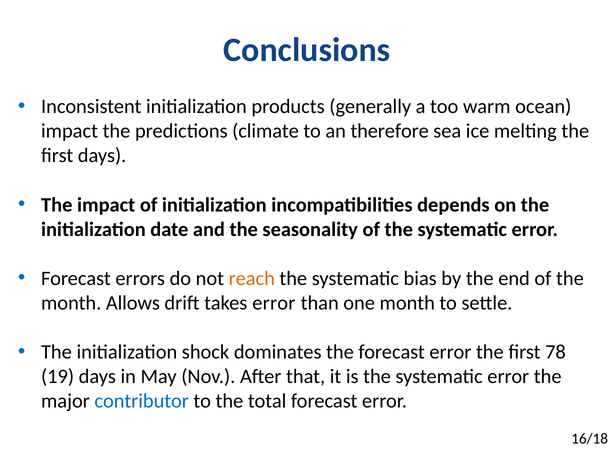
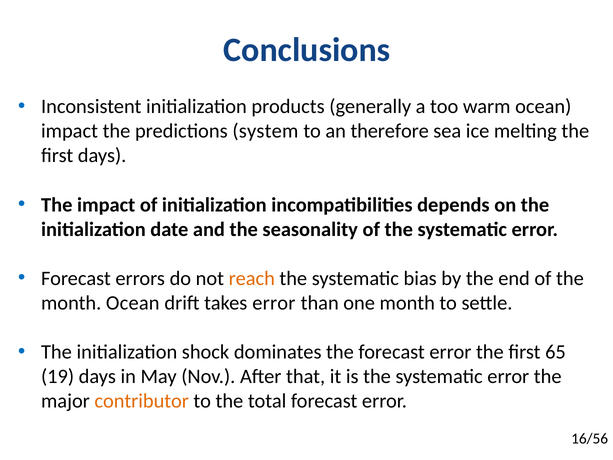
climate: climate -> system
month Allows: Allows -> Ocean
78: 78 -> 65
contributor colour: blue -> orange
16/18: 16/18 -> 16/56
